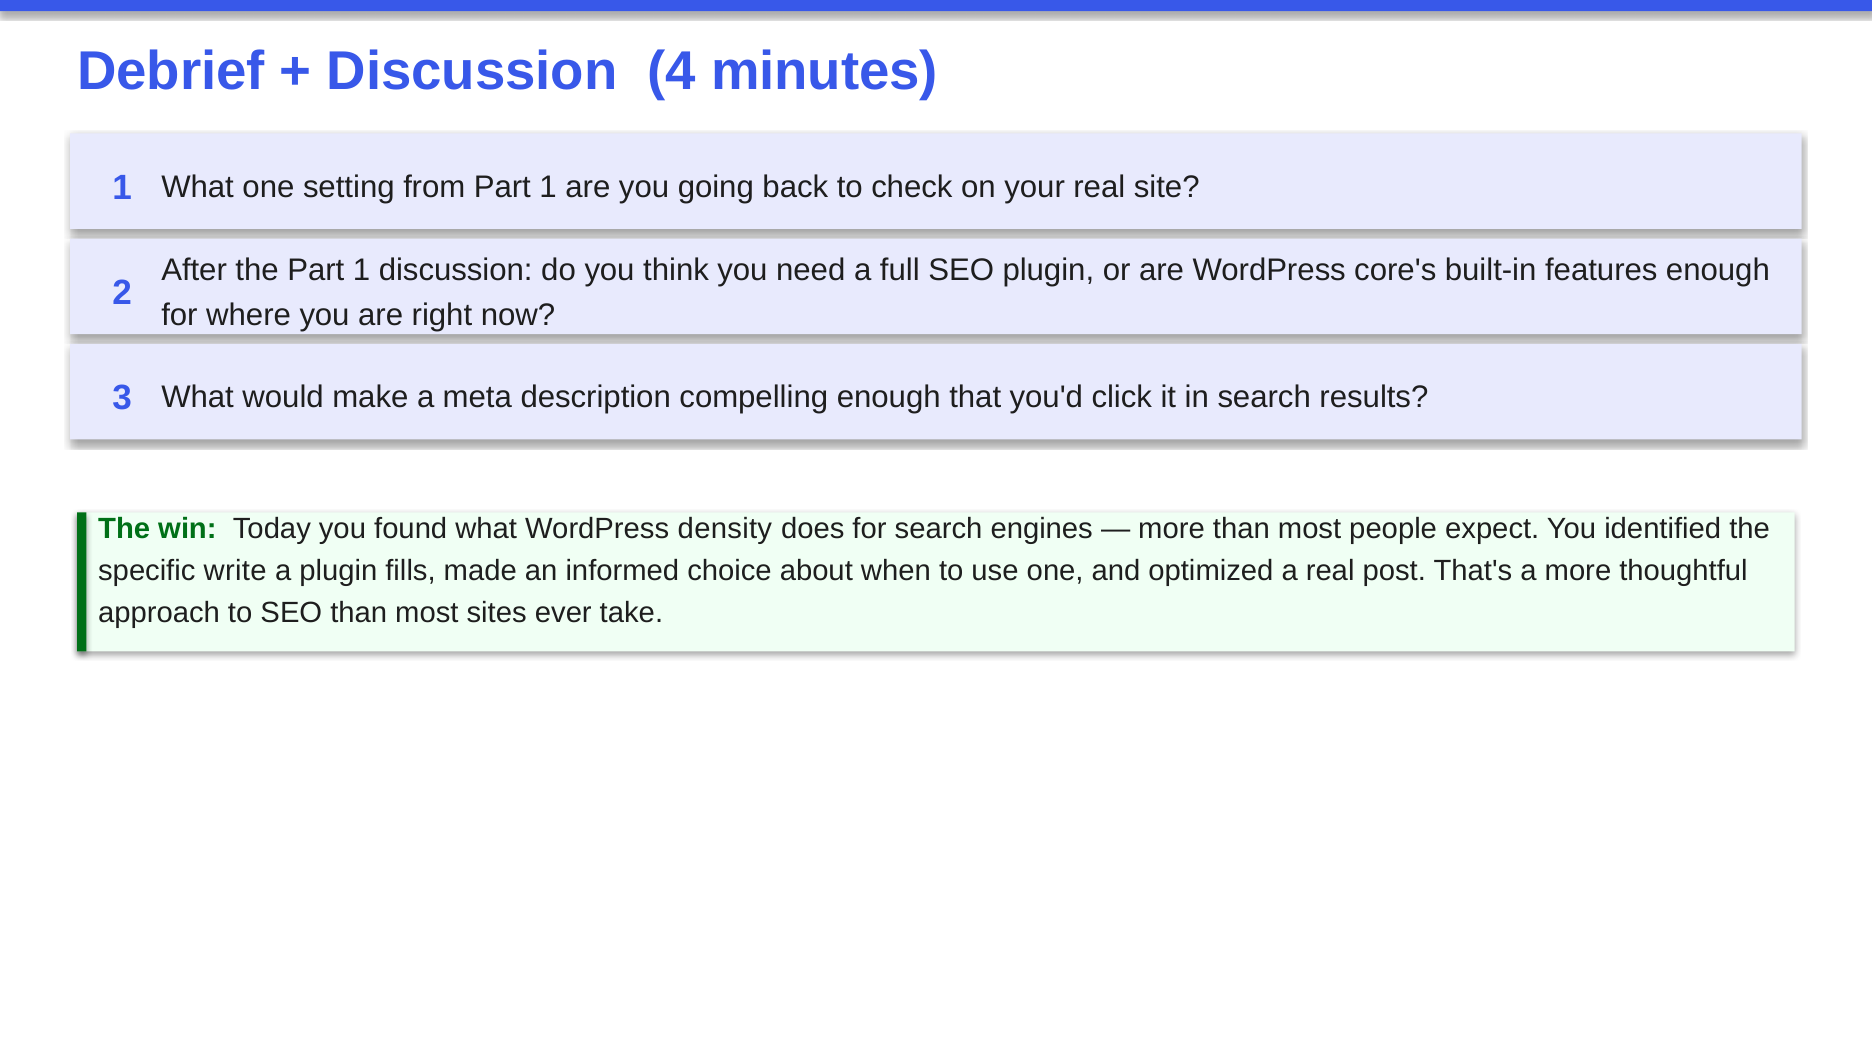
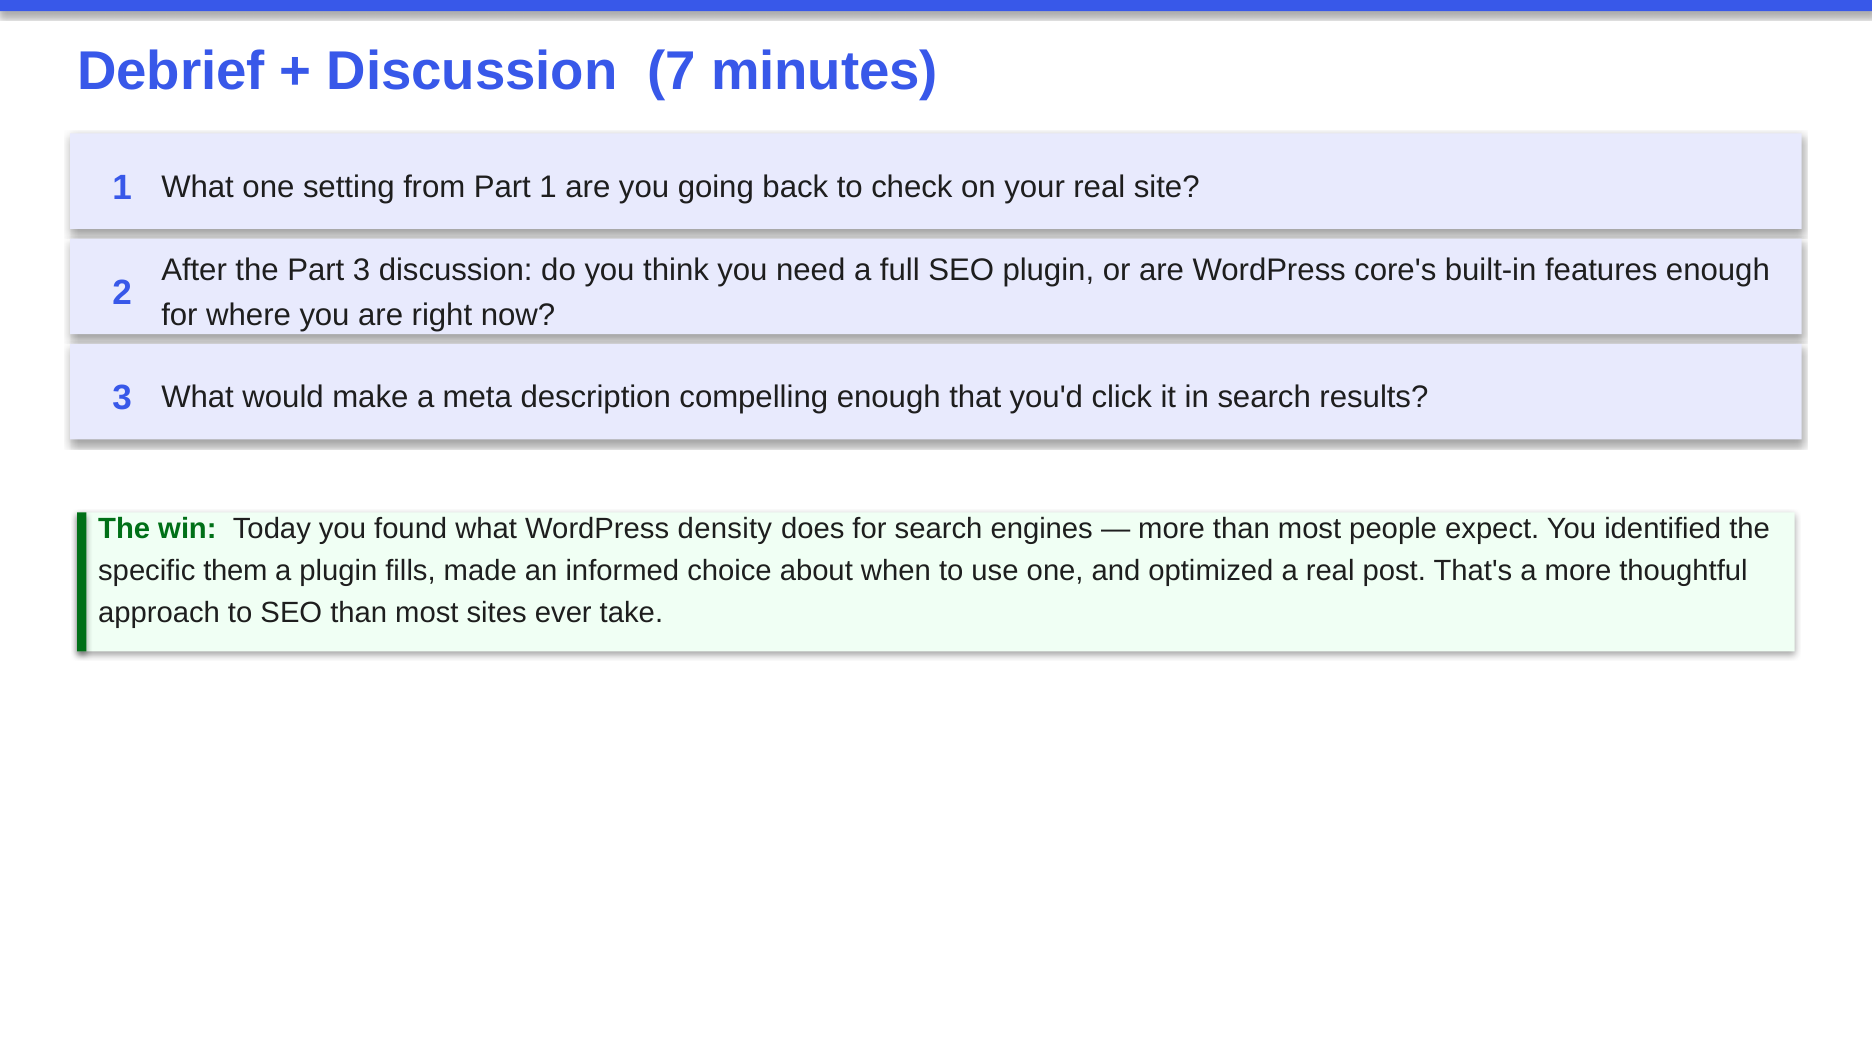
4: 4 -> 7
the Part 1: 1 -> 3
write: write -> them
